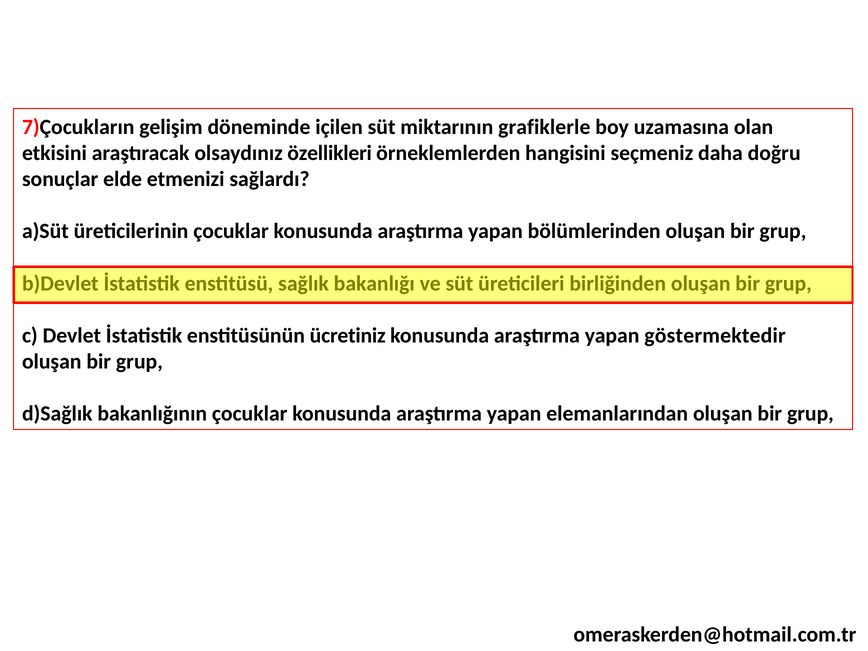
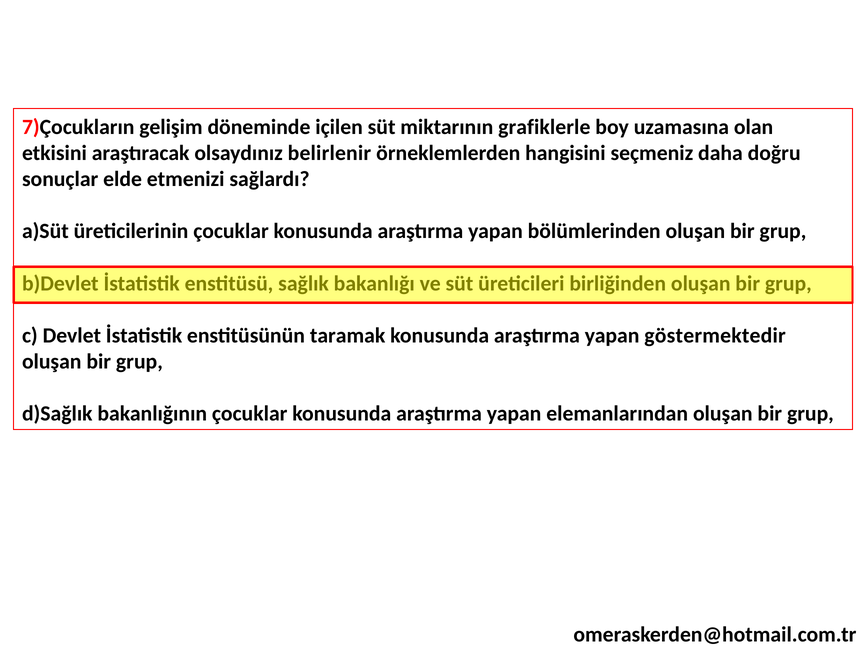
özellikleri: özellikleri -> belirlenir
ücretiniz: ücretiniz -> taramak
